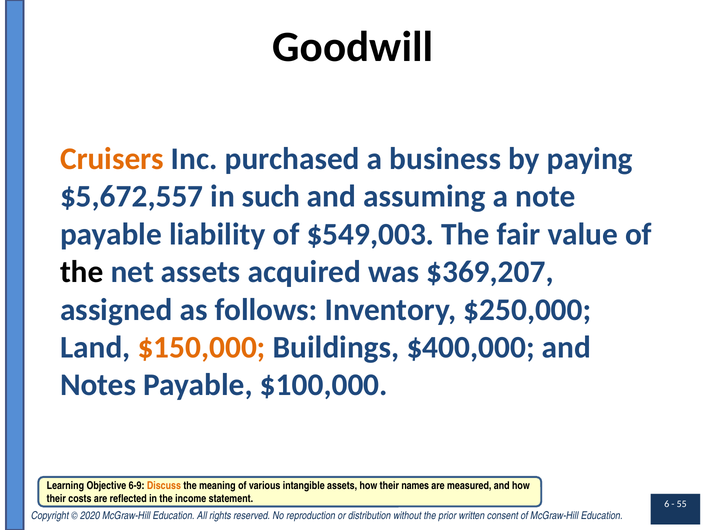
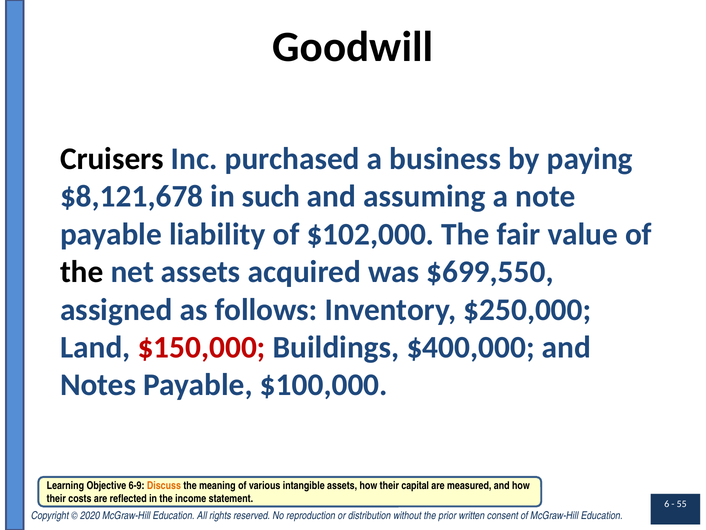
Cruisers colour: orange -> black
$5,672,557: $5,672,557 -> $8,121,678
$549,003: $549,003 -> $102,000
$369,207: $369,207 -> $699,550
$150,000 colour: orange -> red
names: names -> capital
